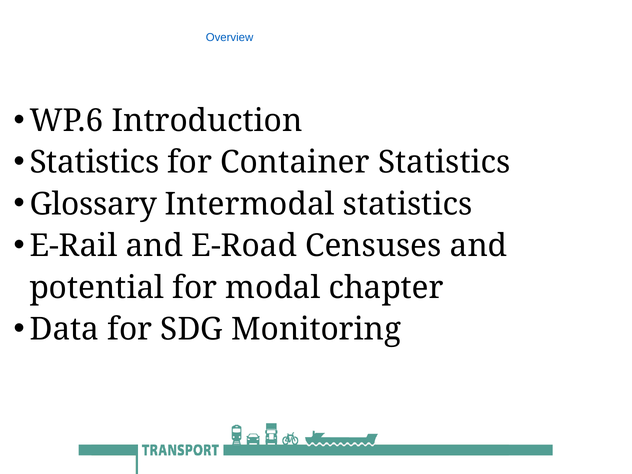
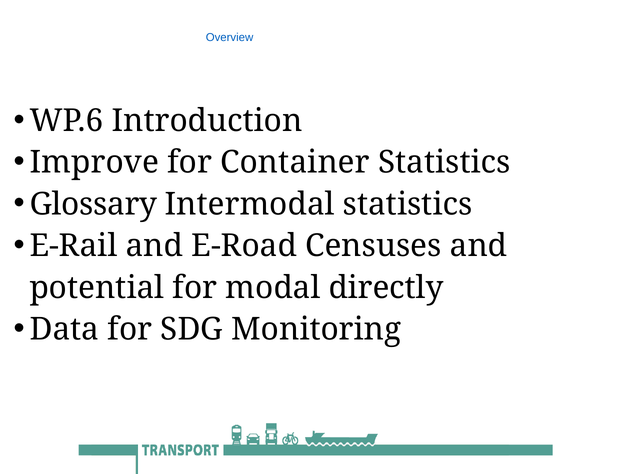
Statistics at (94, 162): Statistics -> Improve
chapter: chapter -> directly
